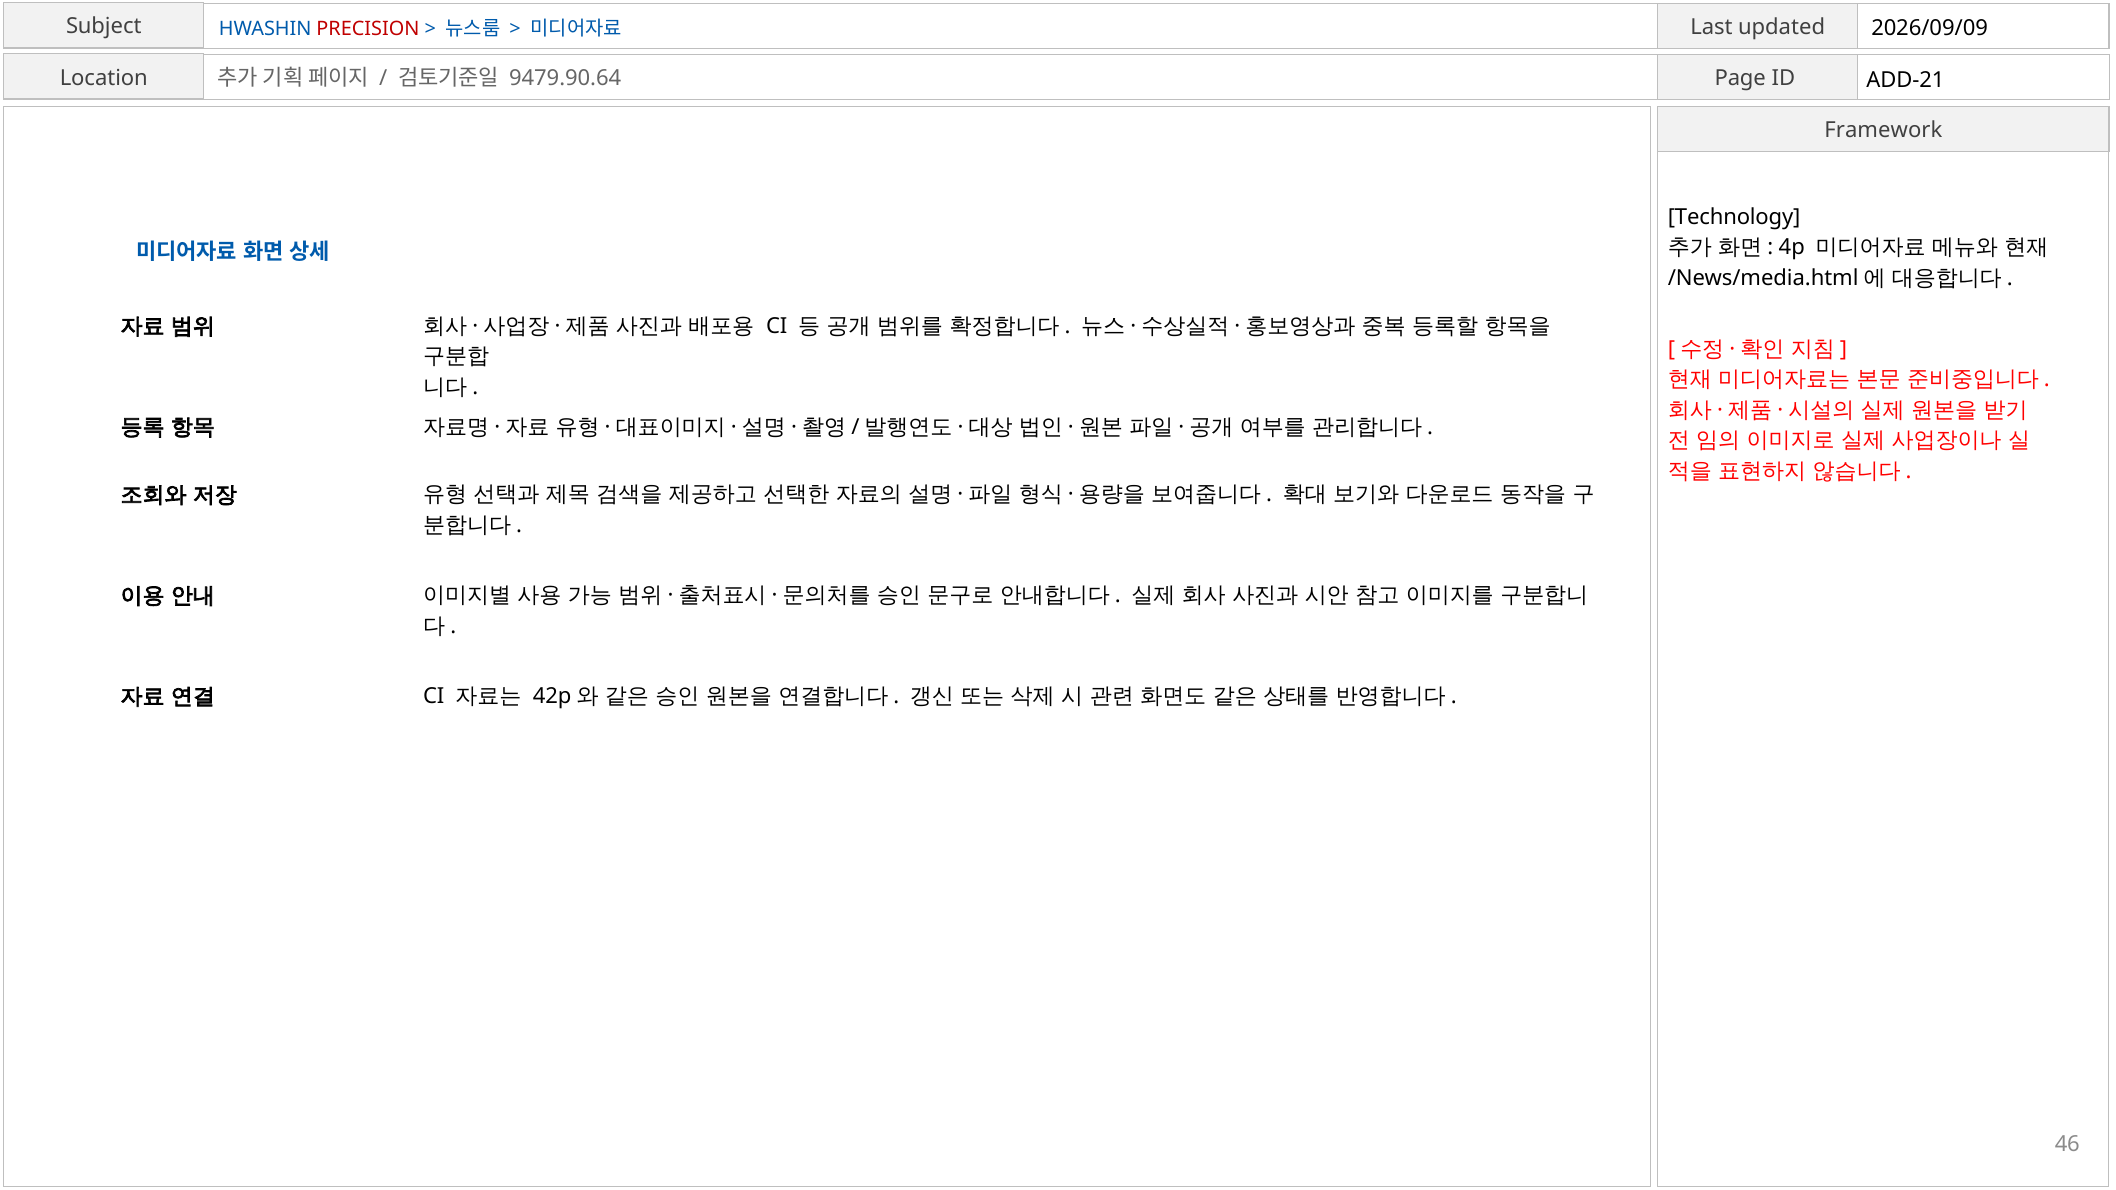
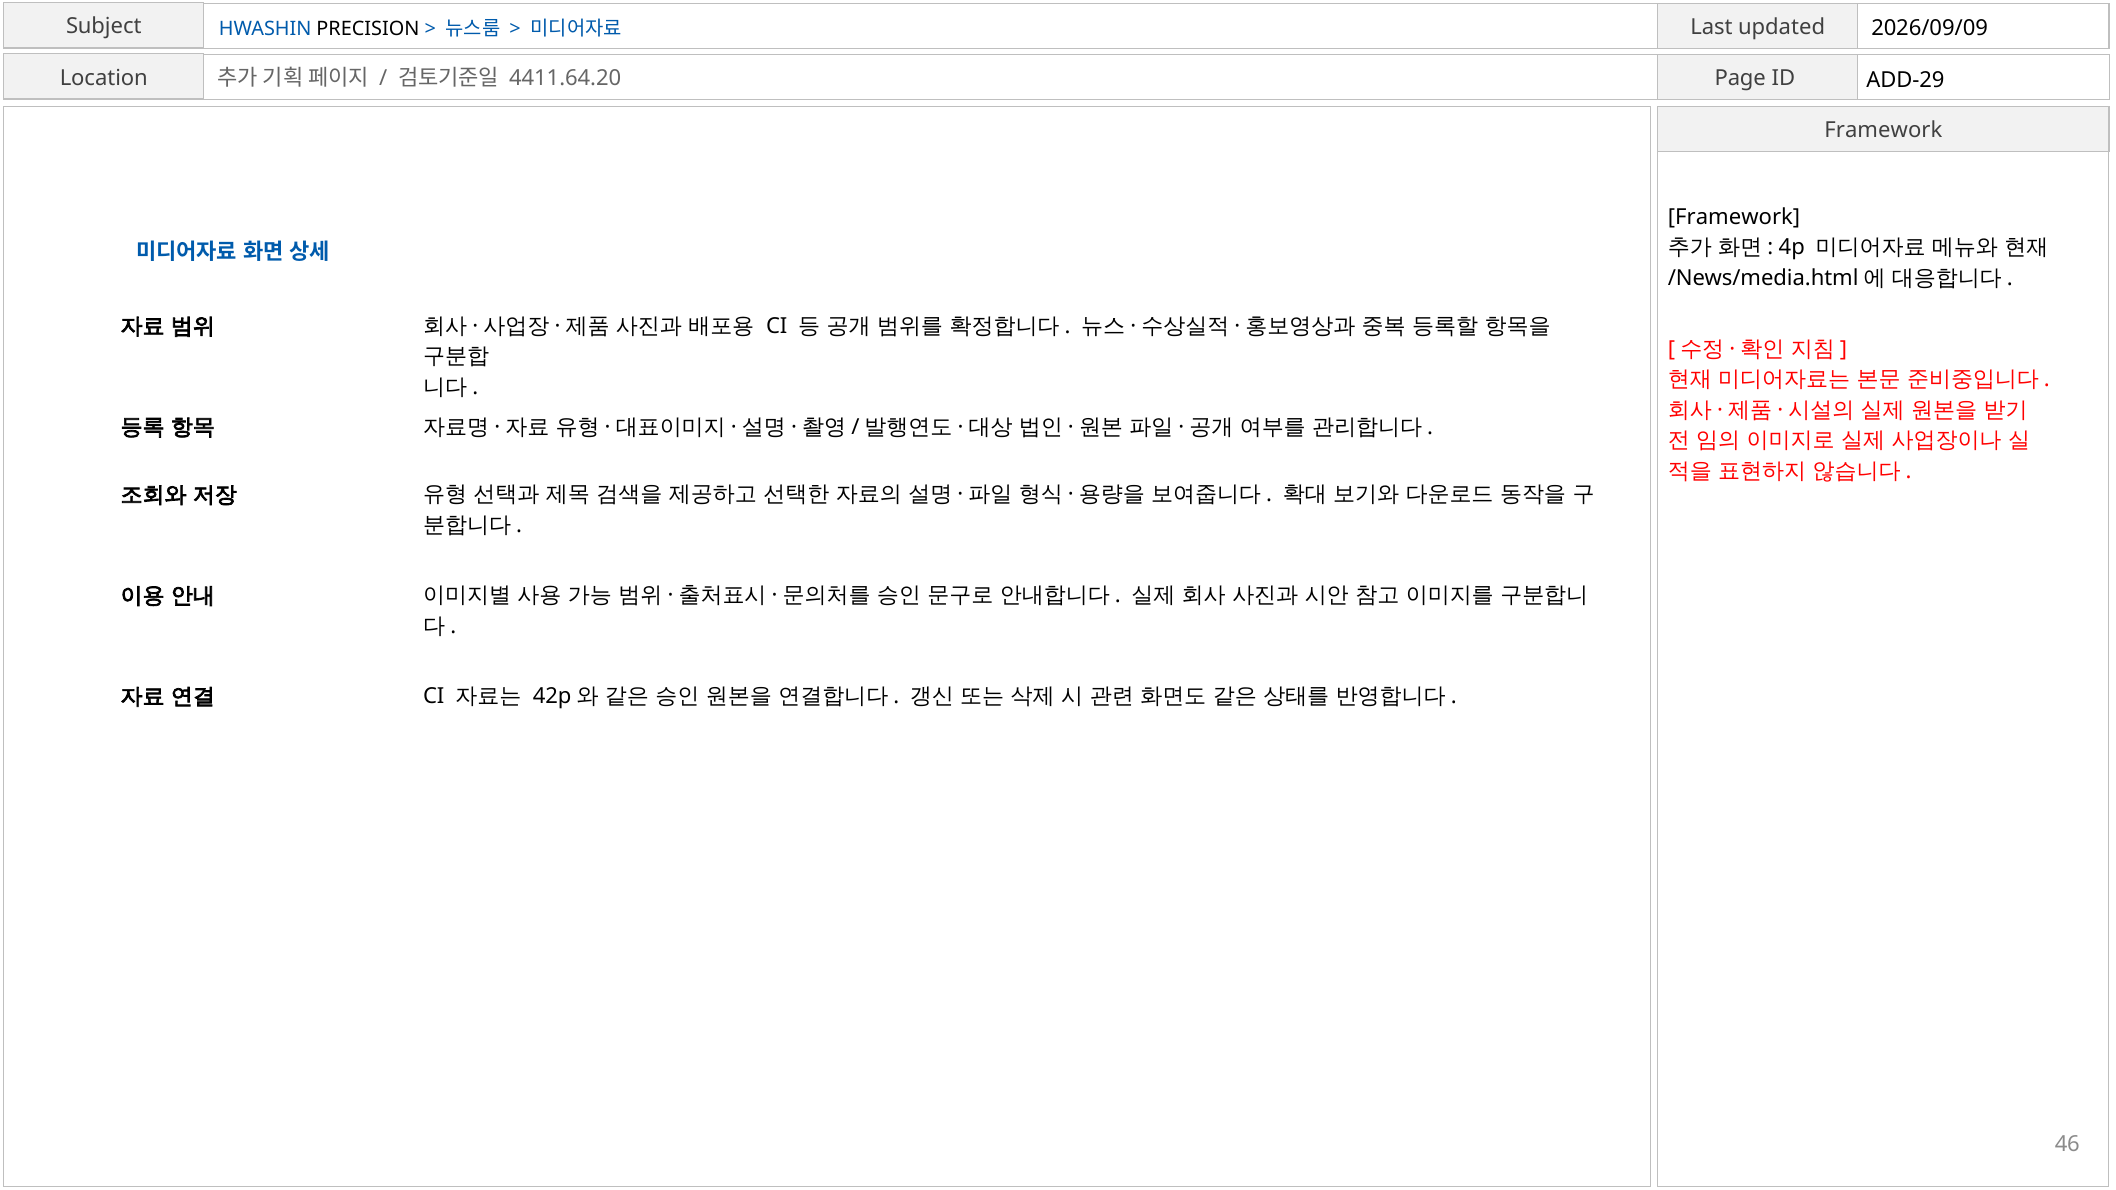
PRECISION colour: red -> black
9479.90.64: 9479.90.64 -> 4411.64.20
ADD-21: ADD-21 -> ADD-29
Technology at (1734, 217): Technology -> Framework
